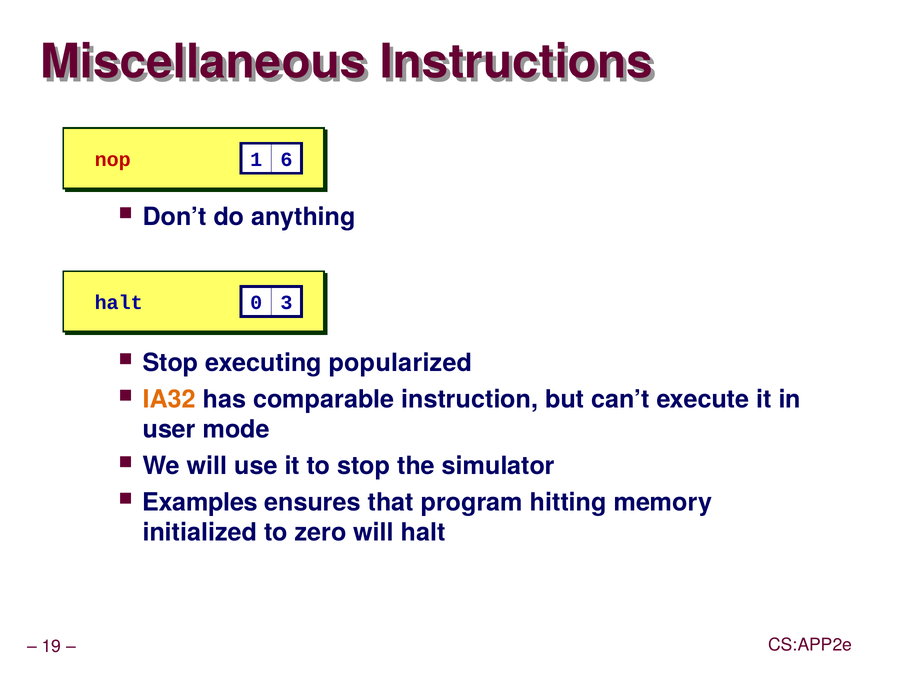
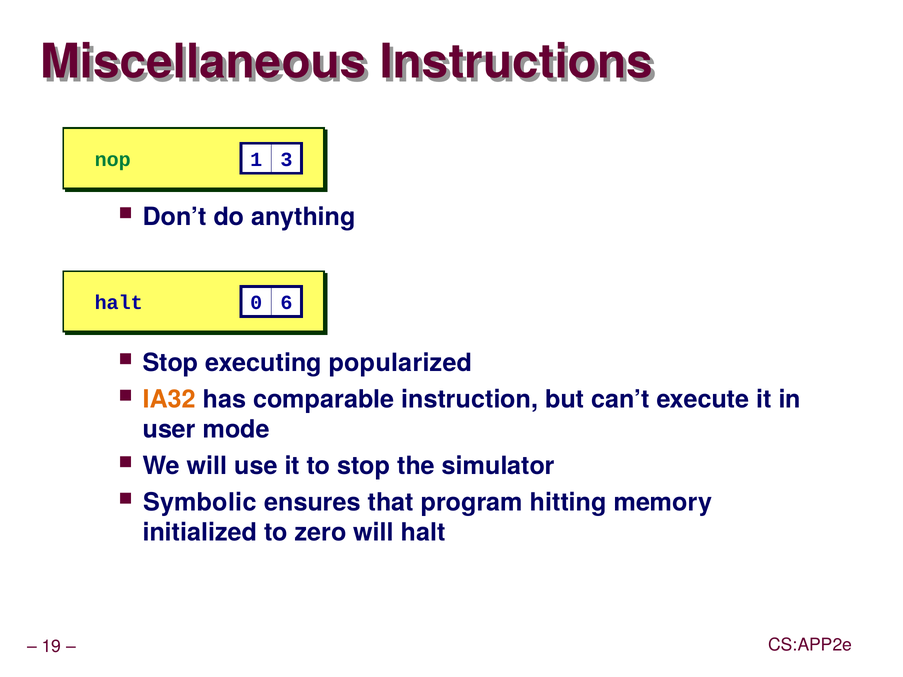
nop colour: red -> green
6: 6 -> 3
3: 3 -> 6
Examples: Examples -> Symbolic
